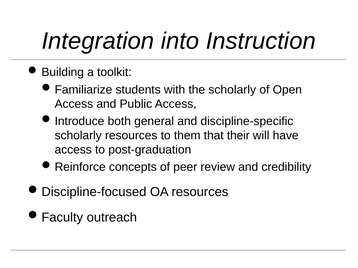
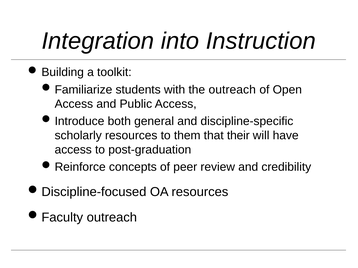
the scholarly: scholarly -> outreach
